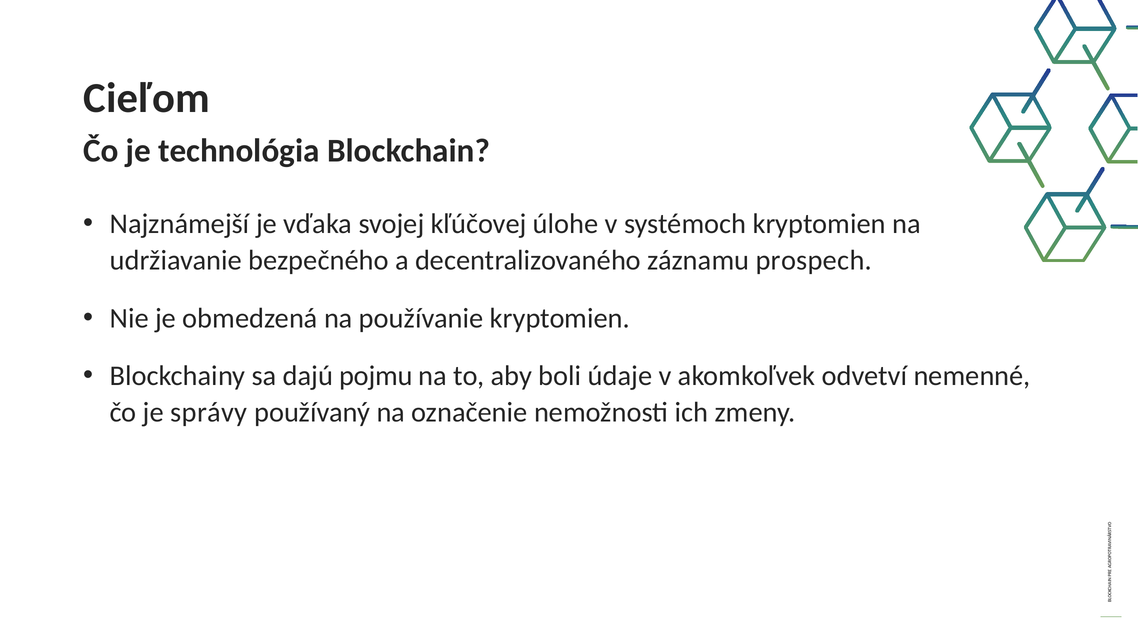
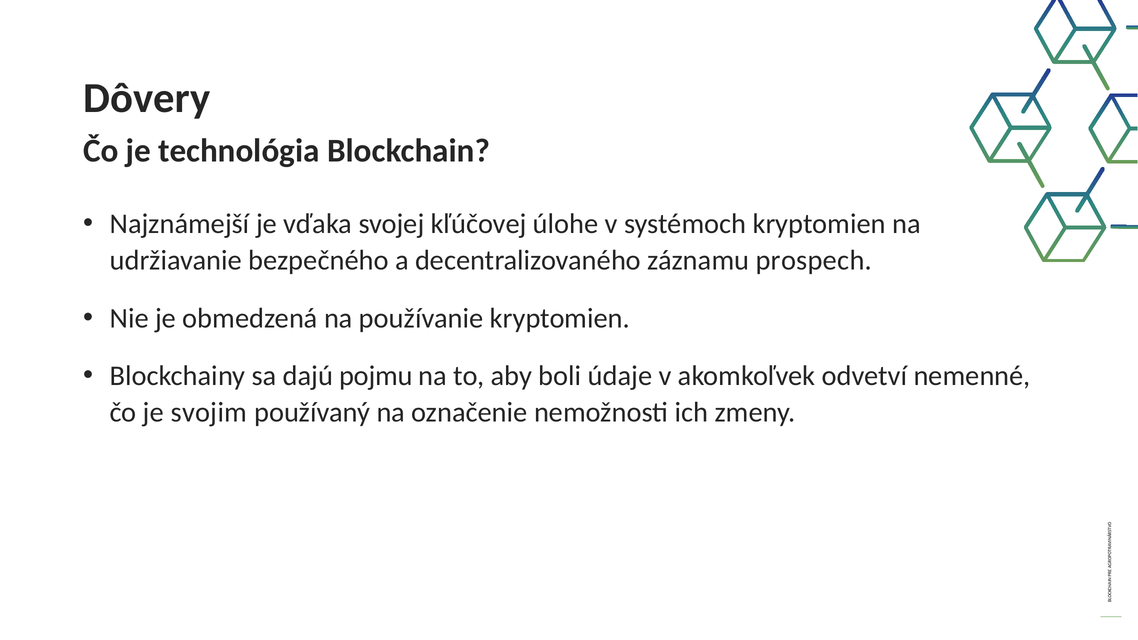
Cieľom: Cieľom -> Dôvery
správy: správy -> svojim
